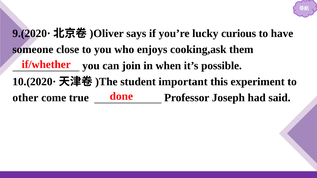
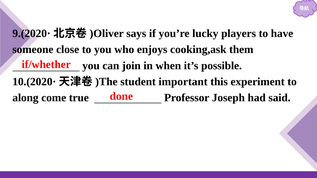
curious: curious -> players
other: other -> along
